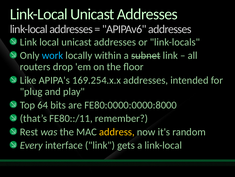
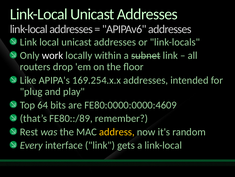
work colour: light blue -> white
FE80:0000:0000:8000: FE80:0000:0000:8000 -> FE80:0000:0000:4609
FE80::/11: FE80::/11 -> FE80::/89
